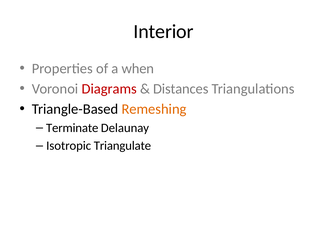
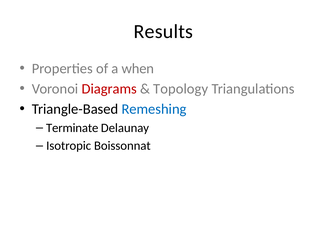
Interior: Interior -> Results
Distances: Distances -> Topology
Remeshing colour: orange -> blue
Triangulate: Triangulate -> Boissonnat
